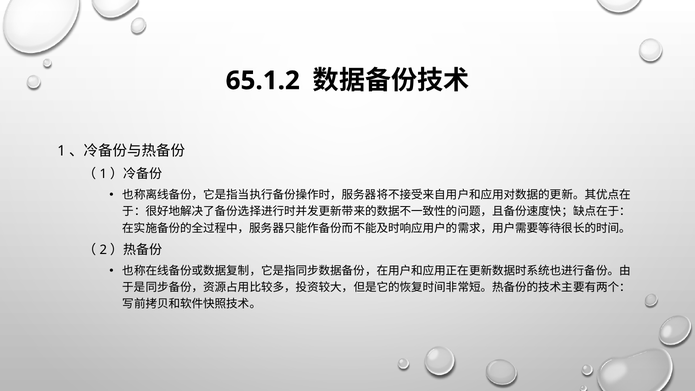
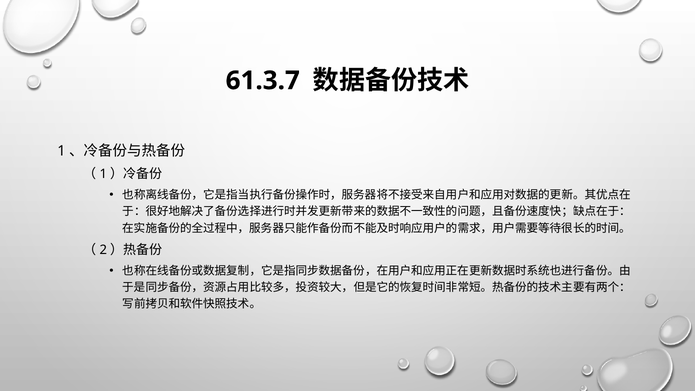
65.1.2: 65.1.2 -> 61.3.7
